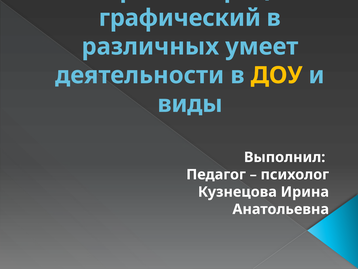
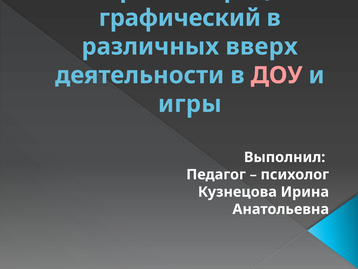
умеет: умеет -> вверх
ДОУ colour: yellow -> pink
виды: виды -> игры
